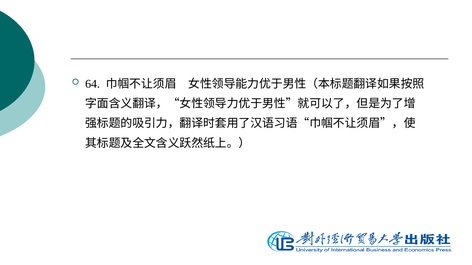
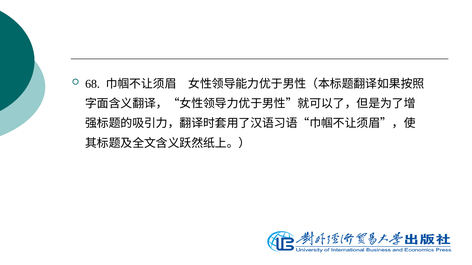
64: 64 -> 68
